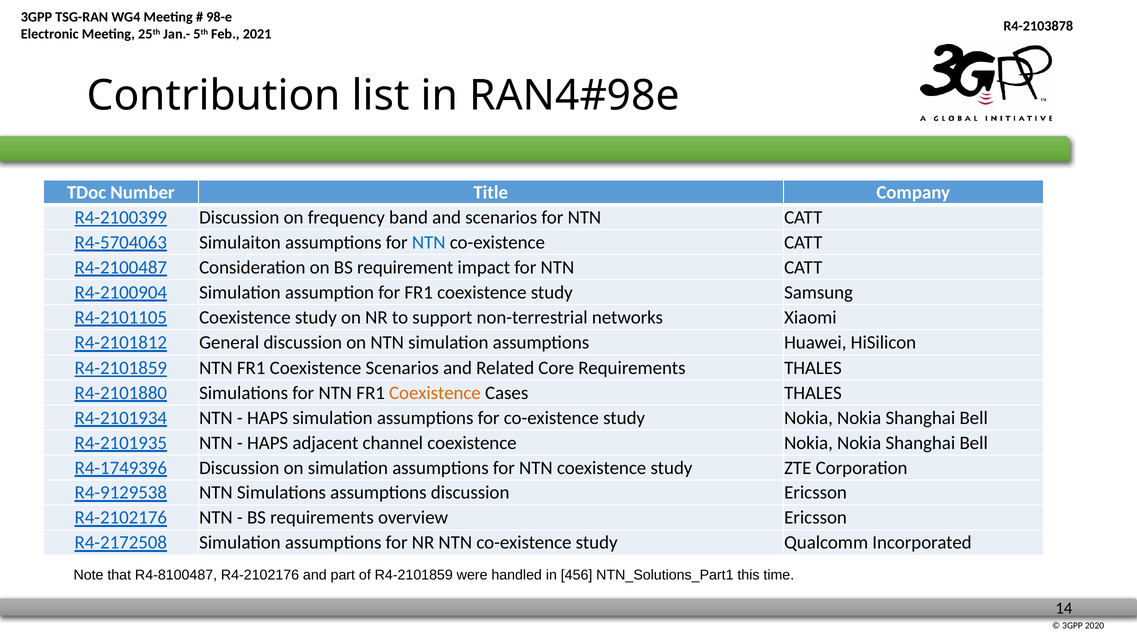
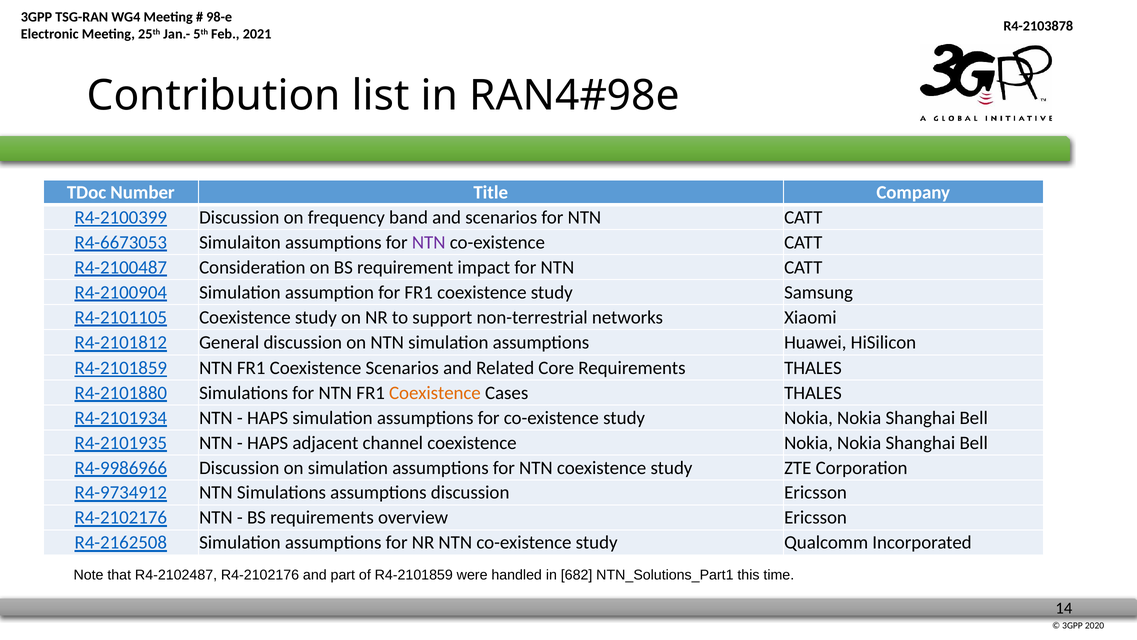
R4-5704063: R4-5704063 -> R4-6673053
NTN at (429, 242) colour: blue -> purple
R4-1749396: R4-1749396 -> R4-9986966
R4-9129538: R4-9129538 -> R4-9734912
R4-2172508: R4-2172508 -> R4-2162508
R4-8100487: R4-8100487 -> R4-2102487
456: 456 -> 682
